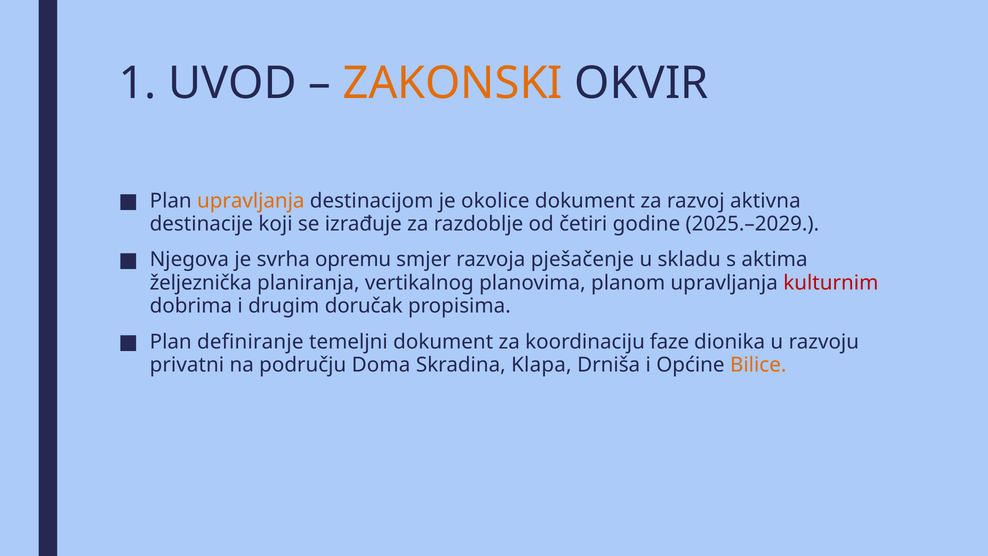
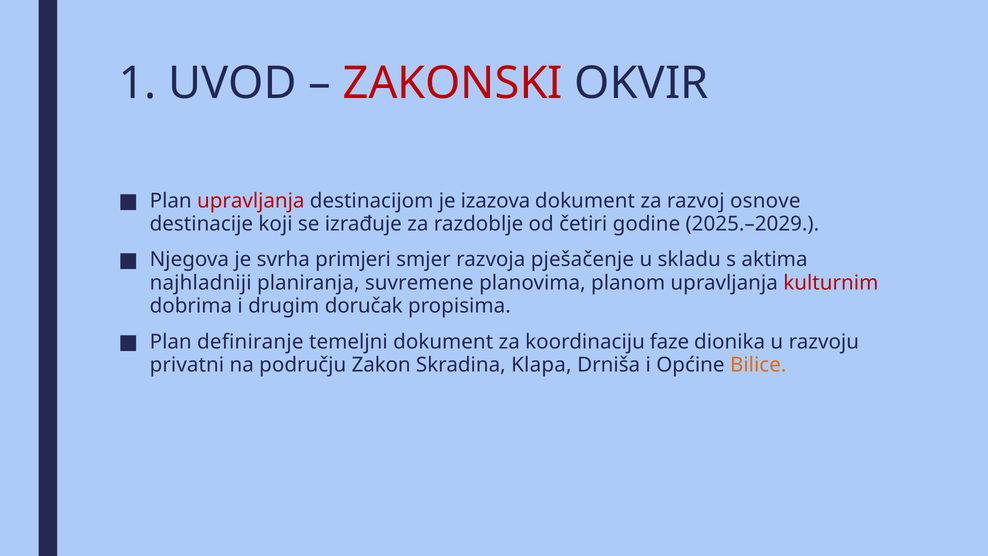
ZAKONSKI colour: orange -> red
upravljanja at (251, 201) colour: orange -> red
okolice: okolice -> izazova
aktivna: aktivna -> osnove
opremu: opremu -> primjeri
željeznička: željeznička -> najhladniji
vertikalnog: vertikalnog -> suvremene
Doma: Doma -> Zakon
